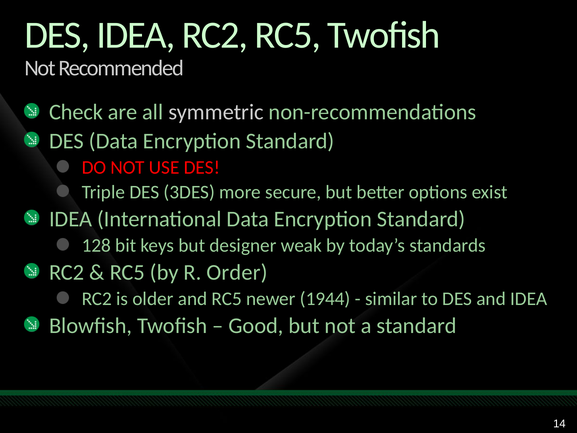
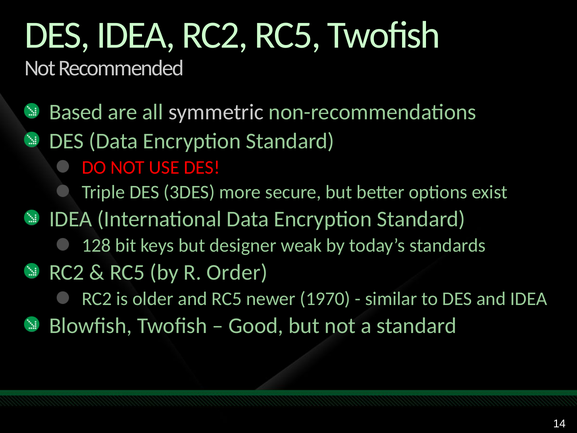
Check: Check -> Based
1944: 1944 -> 1970
